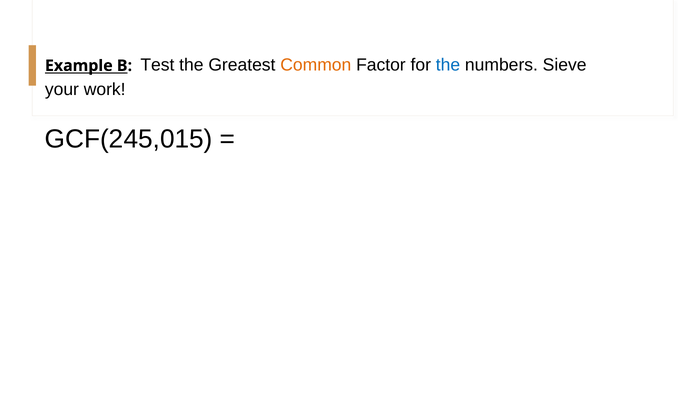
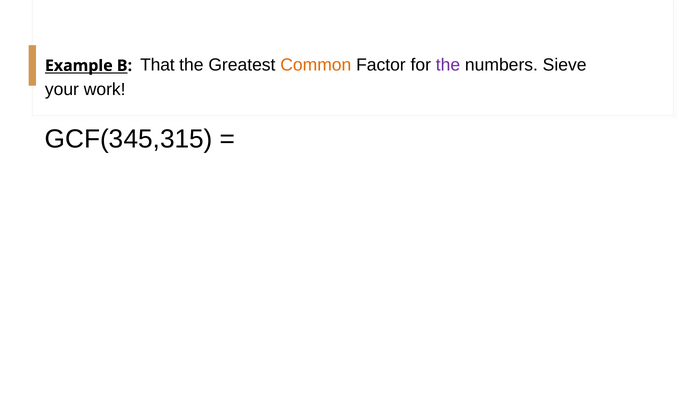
Test: Test -> That
the at (448, 65) colour: blue -> purple
GCF(245,015: GCF(245,015 -> GCF(345,315
